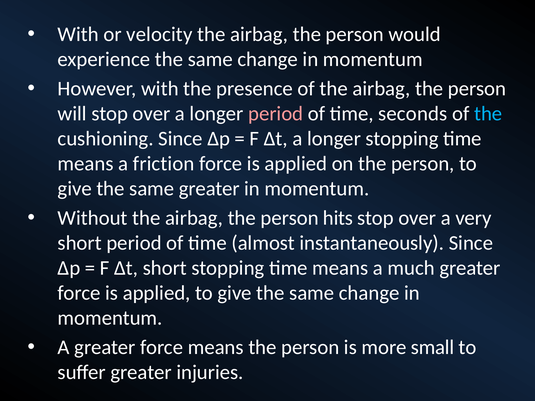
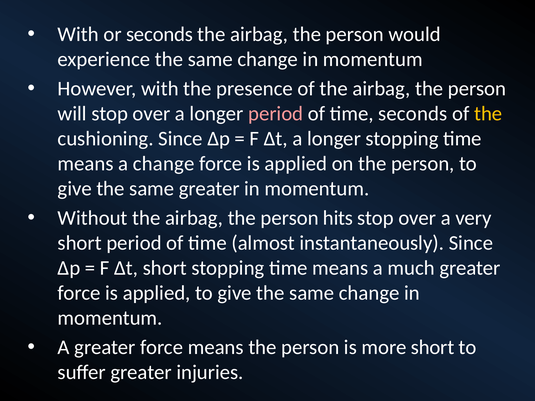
or velocity: velocity -> seconds
the at (488, 114) colour: light blue -> yellow
a friction: friction -> change
more small: small -> short
